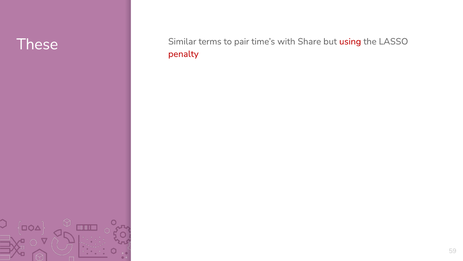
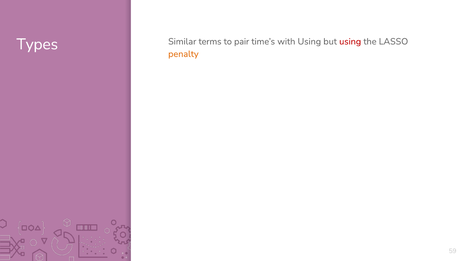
These: These -> Types
with Share: Share -> Using
penalty colour: red -> orange
